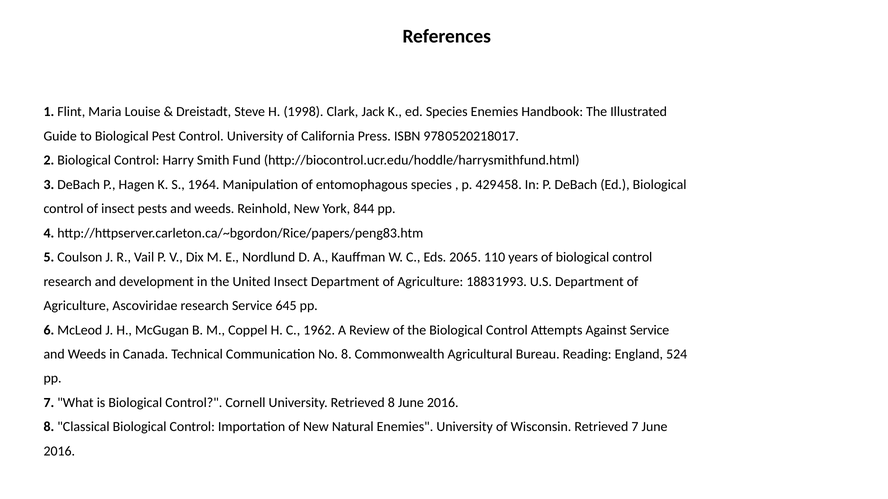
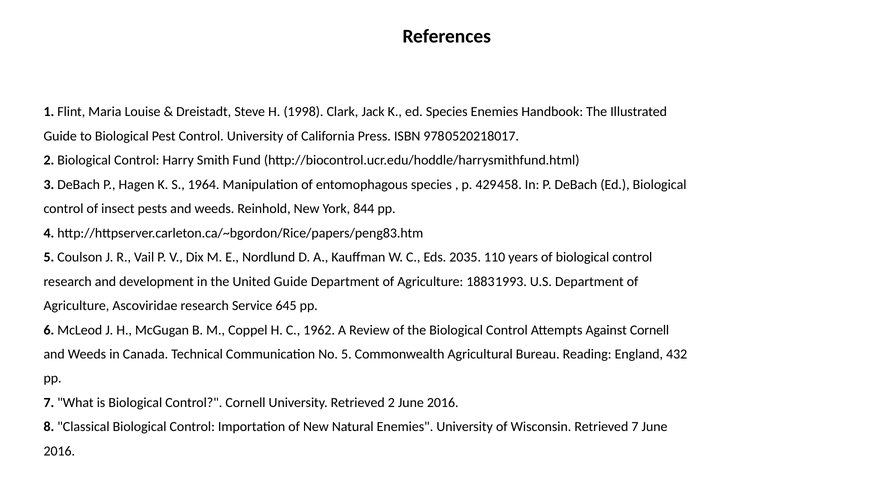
2065: 2065 -> 2035
United Insect: Insect -> Guide
Against Service: Service -> Cornell
No 8: 8 -> 5
524: 524 -> 432
Retrieved 8: 8 -> 2
